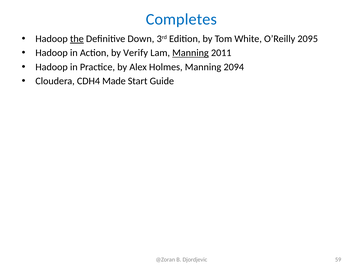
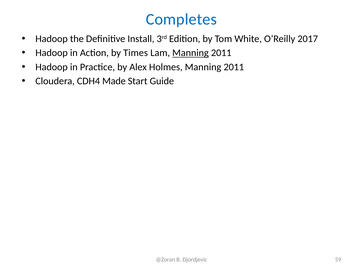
the underline: present -> none
Down: Down -> Install
2095: 2095 -> 2017
Verify: Verify -> Times
Holmes Manning 2094: 2094 -> 2011
